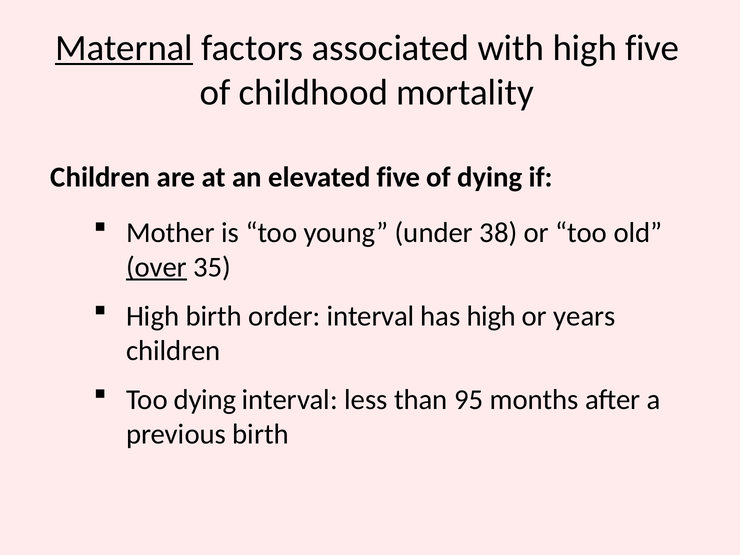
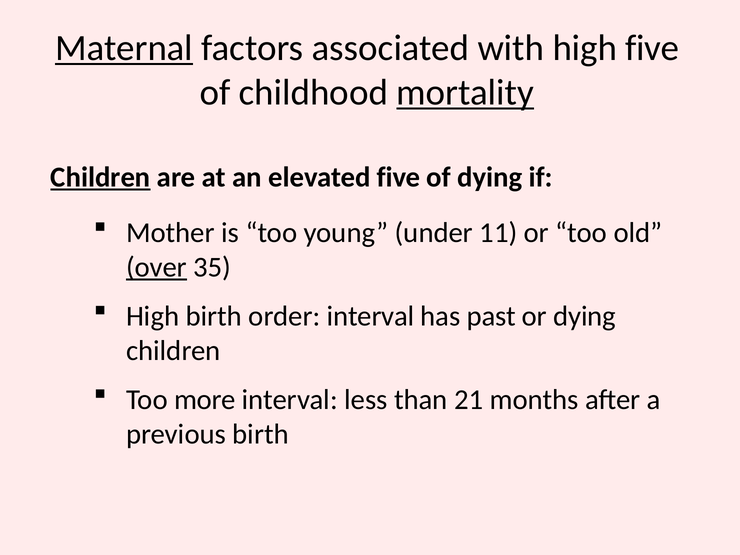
mortality underline: none -> present
Children at (100, 177) underline: none -> present
38: 38 -> 11
has high: high -> past
or years: years -> dying
Too dying: dying -> more
95: 95 -> 21
